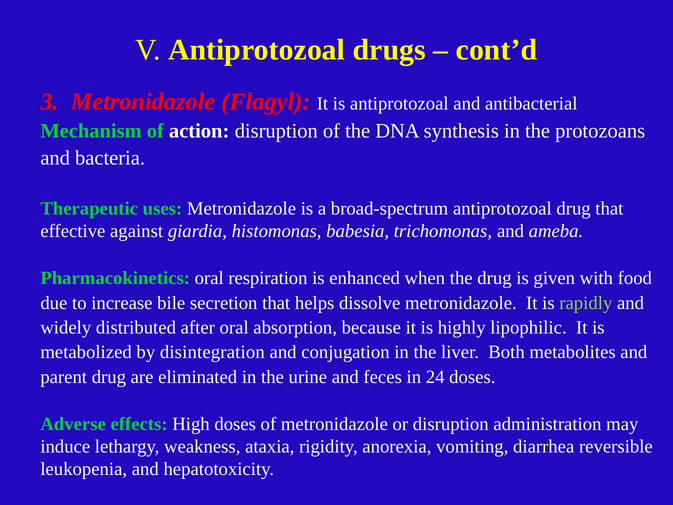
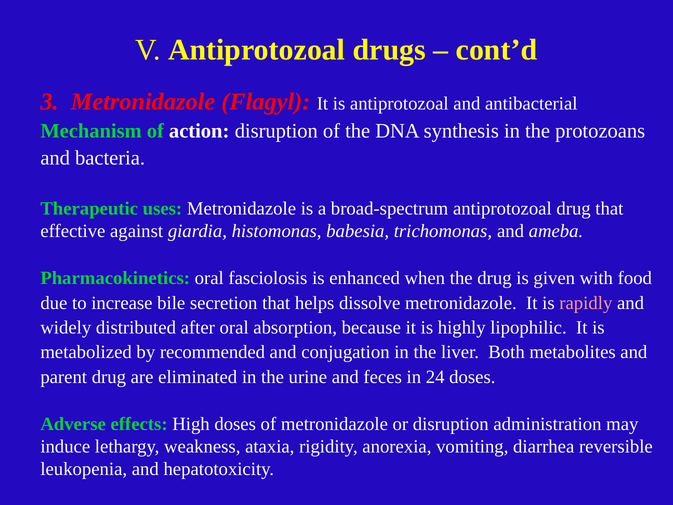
respiration: respiration -> fasciolosis
rapidly colour: light green -> pink
disintegration: disintegration -> recommended
